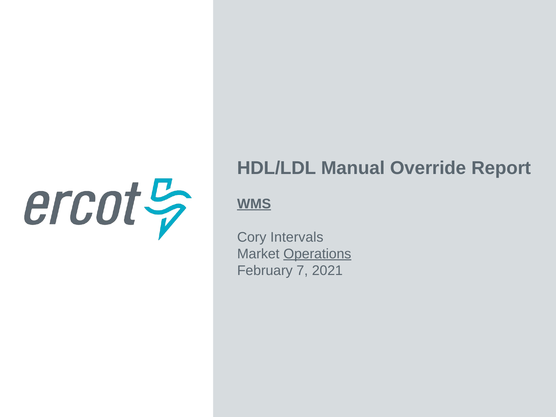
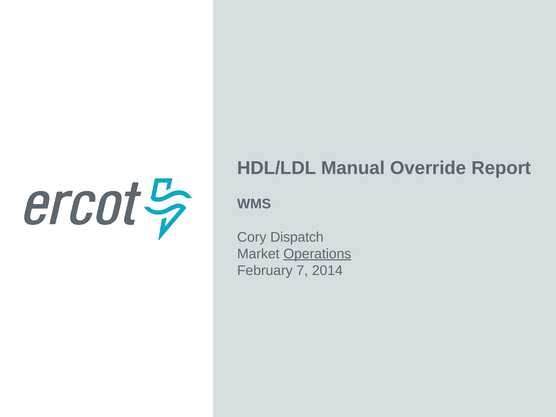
WMS underline: present -> none
Intervals: Intervals -> Dispatch
2021: 2021 -> 2014
